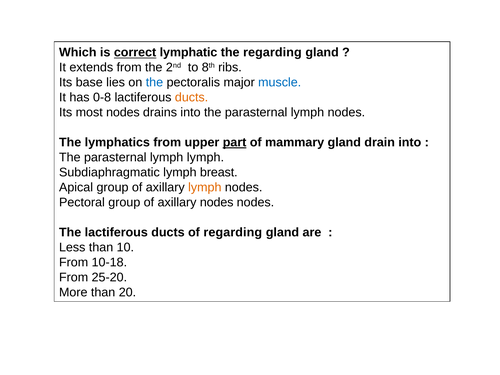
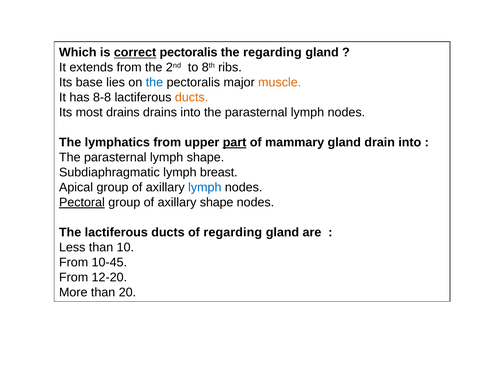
correct lymphatic: lymphatic -> pectoralis
muscle colour: blue -> orange
0-8: 0-8 -> 8-8
most nodes: nodes -> drains
lymph lymph: lymph -> shape
lymph at (205, 187) colour: orange -> blue
Pectoral underline: none -> present
axillary nodes: nodes -> shape
10-18: 10-18 -> 10-45
25-20: 25-20 -> 12-20
